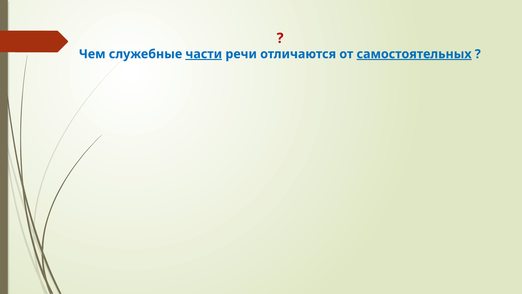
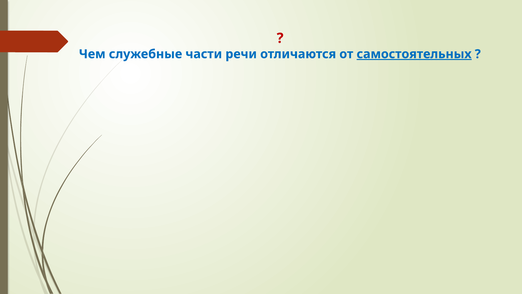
части underline: present -> none
